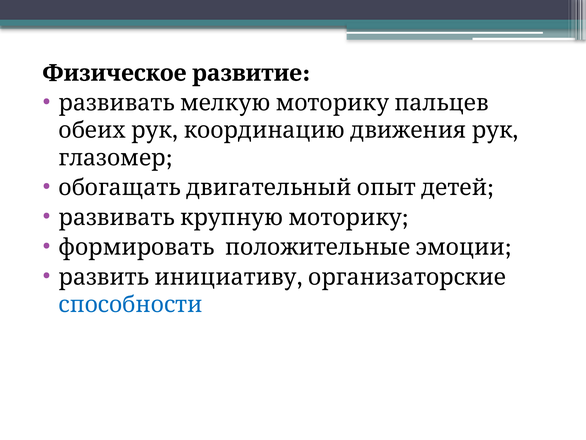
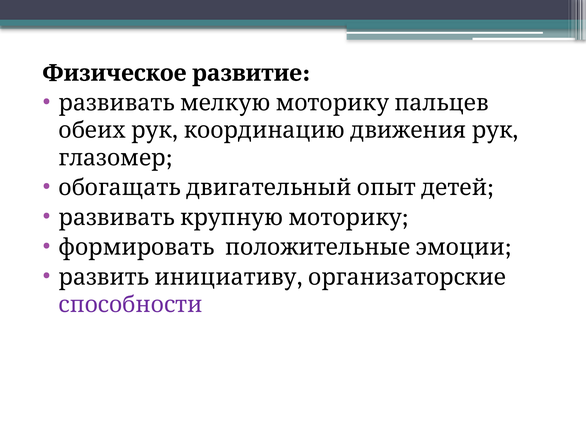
способности colour: blue -> purple
